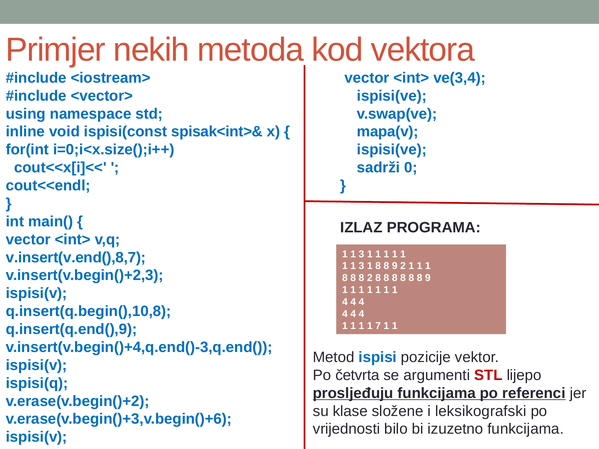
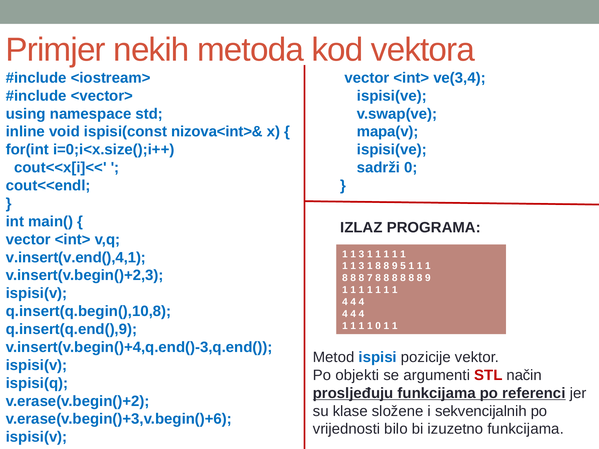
spisak<int>&: spisak<int>& -> nizova<int>&
v.insert(v.end(),8,7: v.insert(v.end(),8,7 -> v.insert(v.end(),4,1
9 2: 2 -> 5
8 2: 2 -> 7
1 7: 7 -> 0
četvrta: četvrta -> objekti
lijepo: lijepo -> način
leksikografski: leksikografski -> sekvencijalnih
